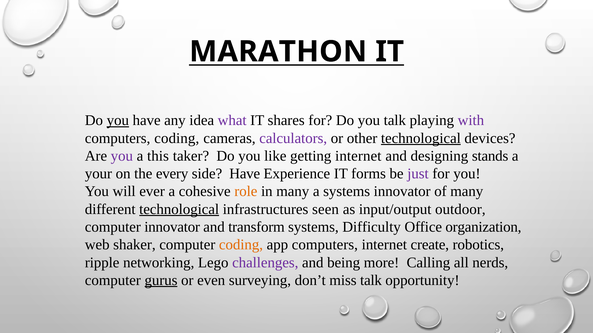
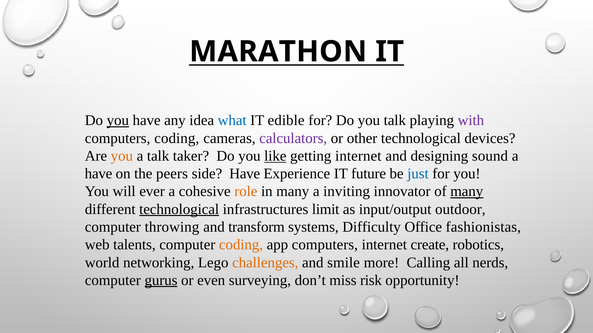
what colour: purple -> blue
shares: shares -> edible
technological at (421, 138) underline: present -> none
you at (122, 156) colour: purple -> orange
a this: this -> talk
like underline: none -> present
stands: stands -> sound
your at (98, 174): your -> have
every: every -> peers
forms: forms -> future
just colour: purple -> blue
a systems: systems -> inviting
many at (467, 192) underline: none -> present
seen: seen -> limit
computer innovator: innovator -> throwing
organization: organization -> fashionistas
shaker: shaker -> talents
ripple: ripple -> world
challenges colour: purple -> orange
being: being -> smile
miss talk: talk -> risk
